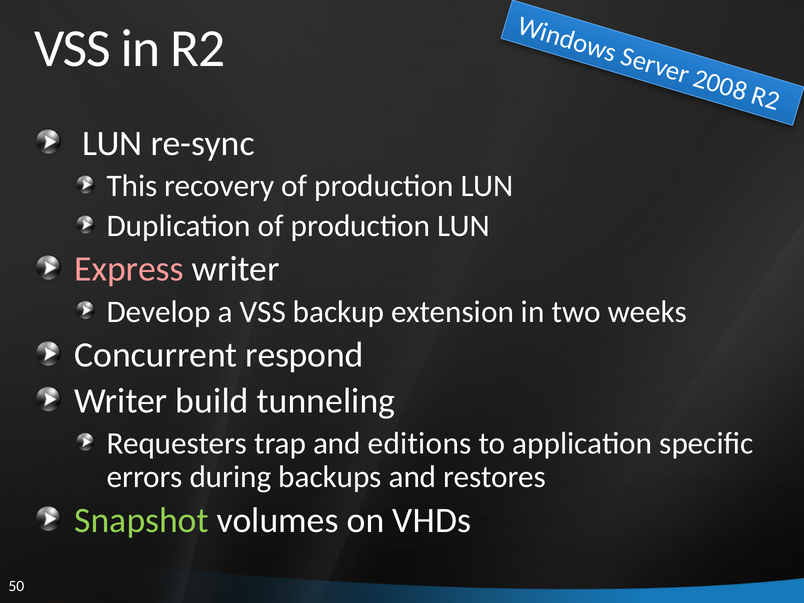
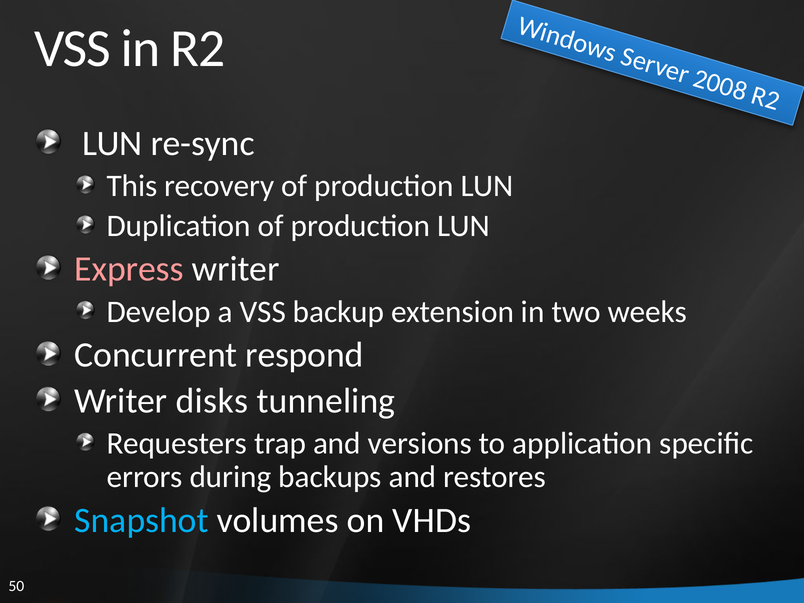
build: build -> disks
editions: editions -> versions
Snapshot colour: light green -> light blue
